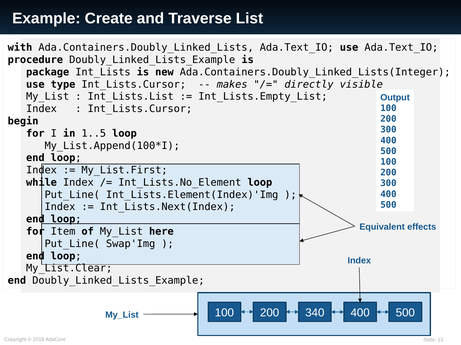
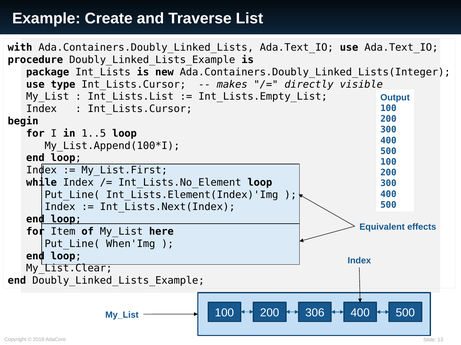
Swap'Img: Swap'Img -> When'Img
340: 340 -> 306
